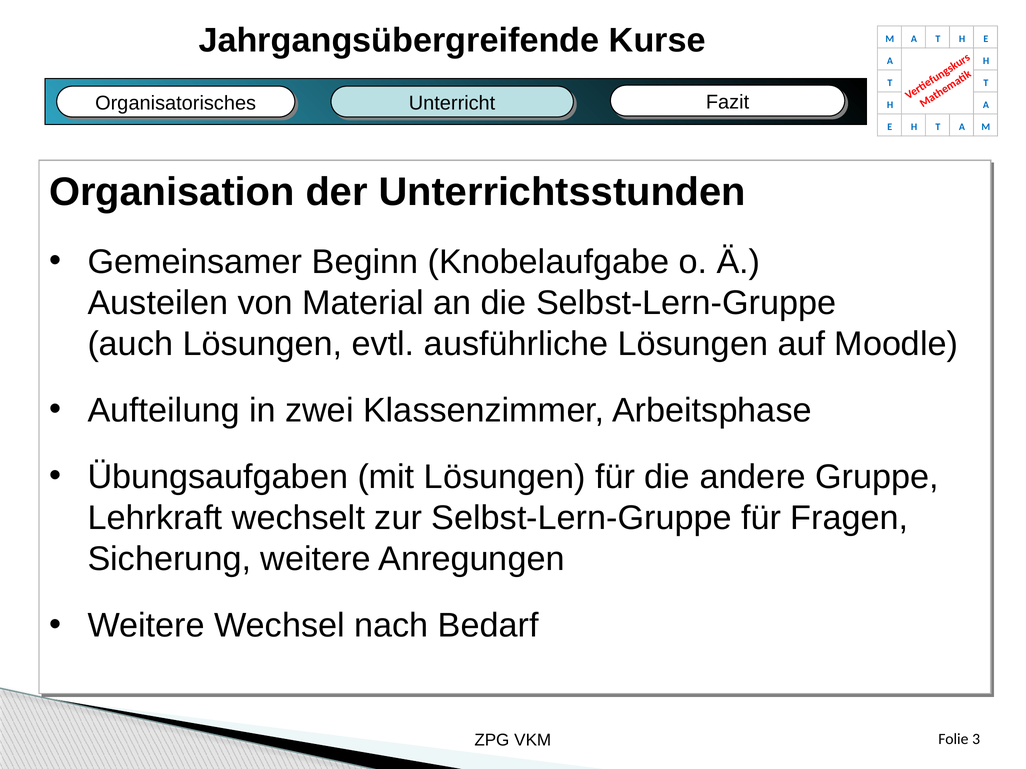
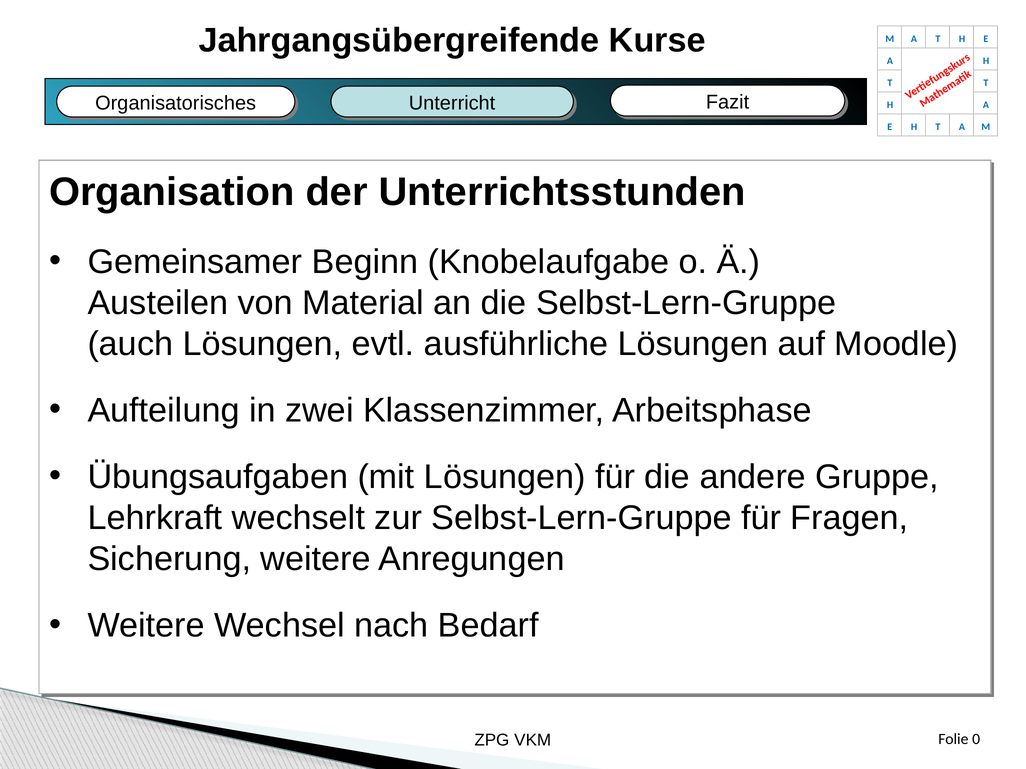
3: 3 -> 0
